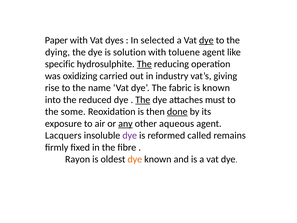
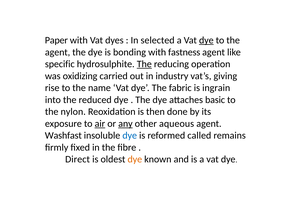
dying at (57, 52): dying -> agent
solution: solution -> bonding
toluene: toluene -> fastness
is known: known -> ingrain
The at (143, 100) underline: present -> none
must: must -> basic
some: some -> nylon
done underline: present -> none
air underline: none -> present
Lacquers: Lacquers -> Washfast
dye at (130, 135) colour: purple -> blue
Rayon: Rayon -> Direct
